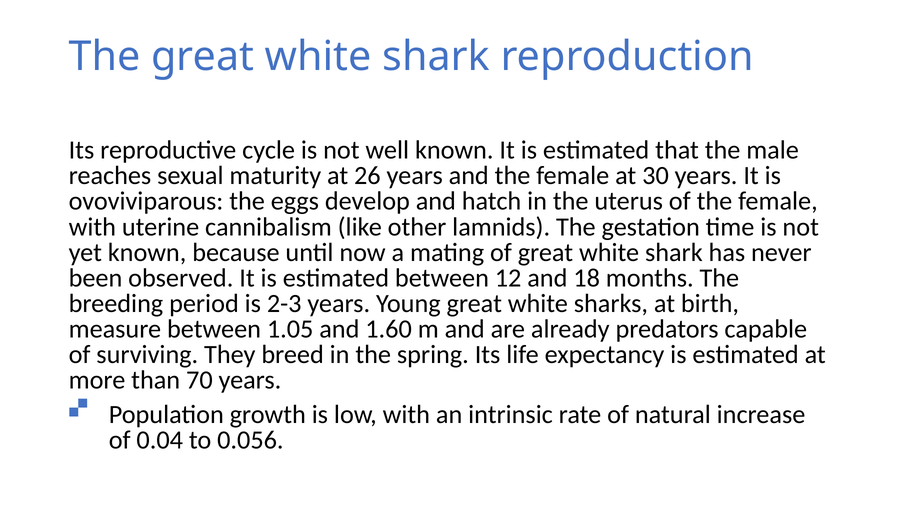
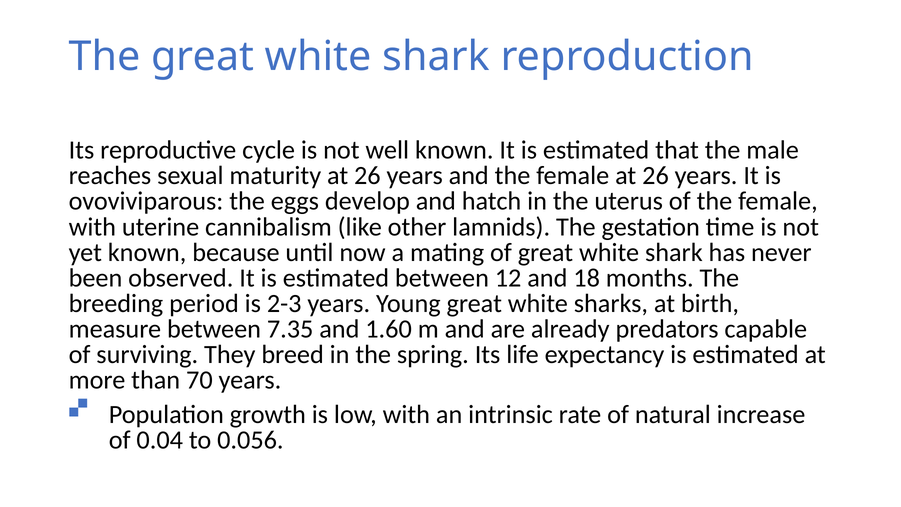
female at 30: 30 -> 26
1.05: 1.05 -> 7.35
